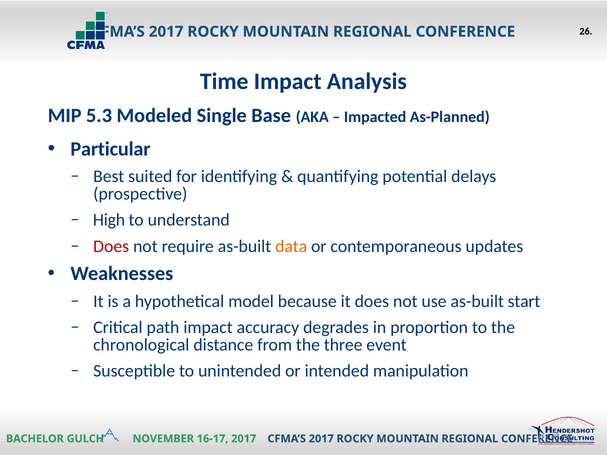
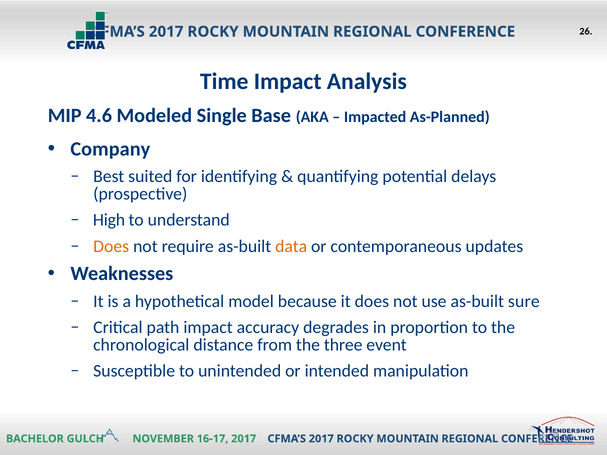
5.3: 5.3 -> 4.6
Particular: Particular -> Company
Does at (111, 247) colour: red -> orange
start: start -> sure
